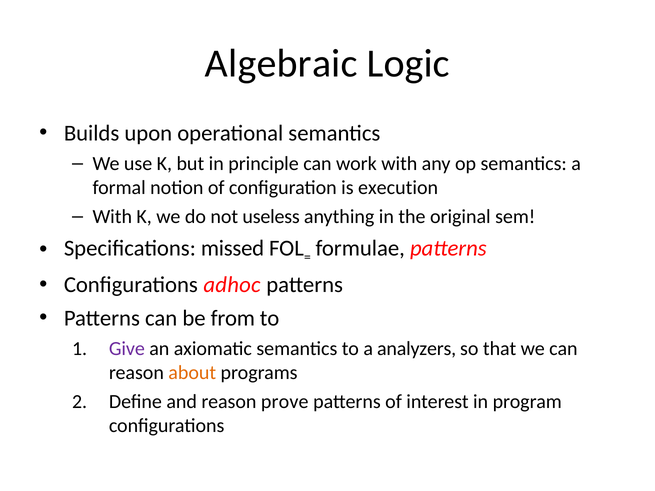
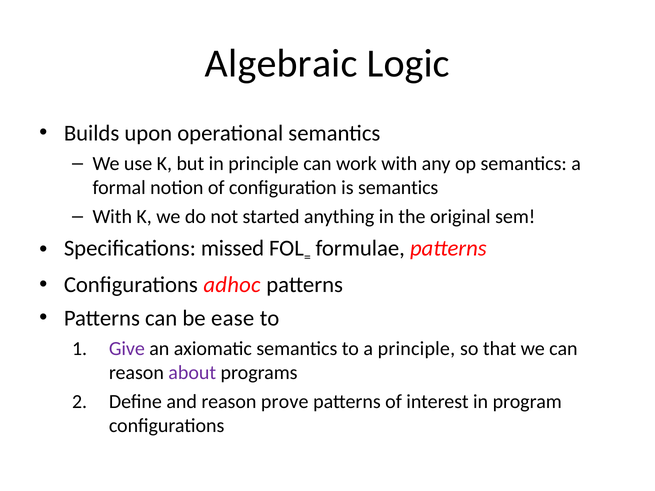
is execution: execution -> semantics
useless: useless -> started
from: from -> ease
a analyzers: analyzers -> principle
about colour: orange -> purple
